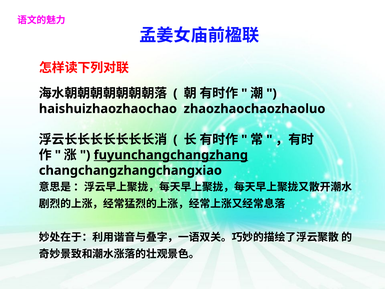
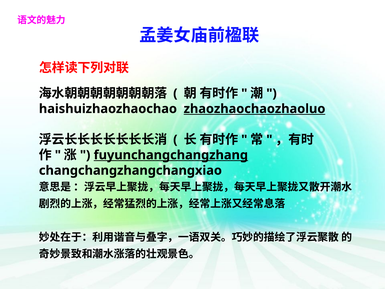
zhaozhaochaozhaoluo underline: none -> present
